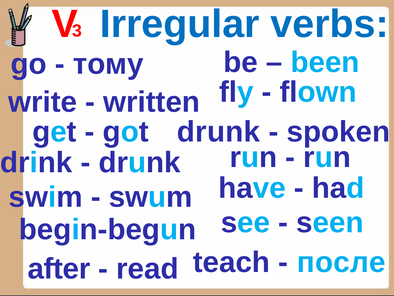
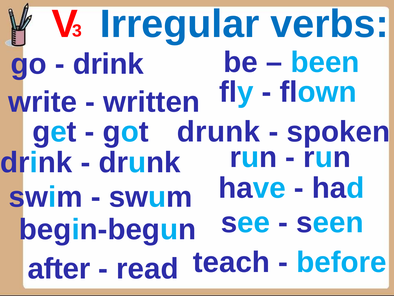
тому at (108, 64): тому -> drink
после: после -> before
